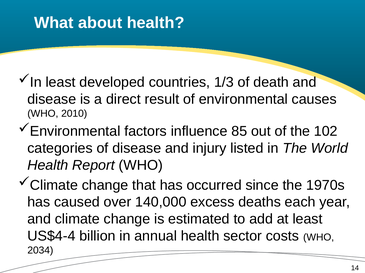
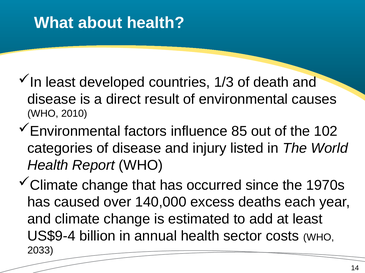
US$4-4: US$4-4 -> US$9-4
2034: 2034 -> 2033
